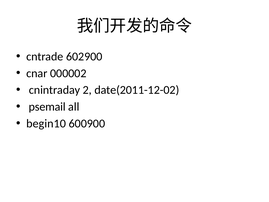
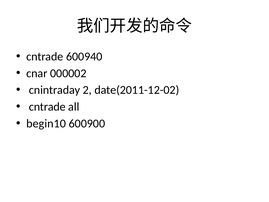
602900: 602900 -> 600940
psemail at (47, 107): psemail -> cntrade
